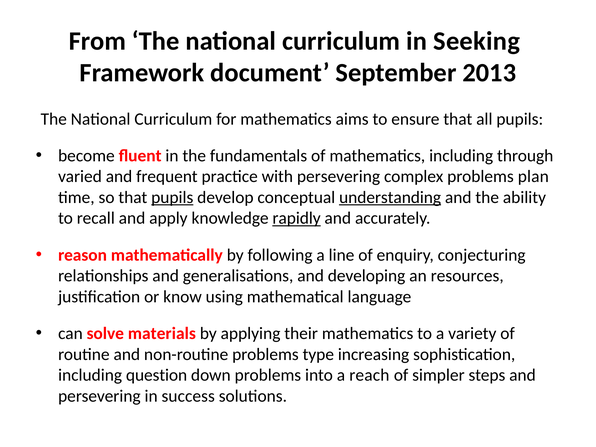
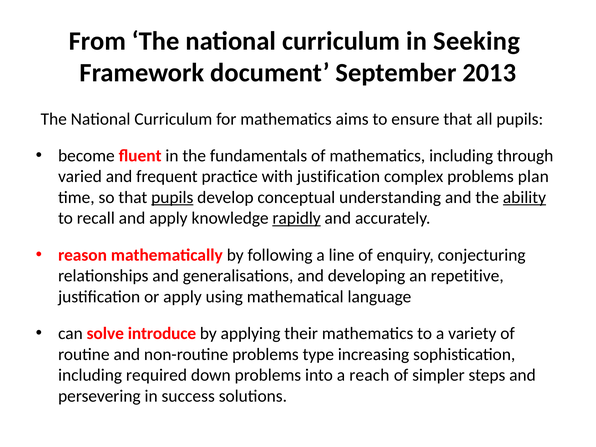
with persevering: persevering -> justification
understanding underline: present -> none
ability underline: none -> present
resources: resources -> repetitive
or know: know -> apply
materials: materials -> introduce
question: question -> required
